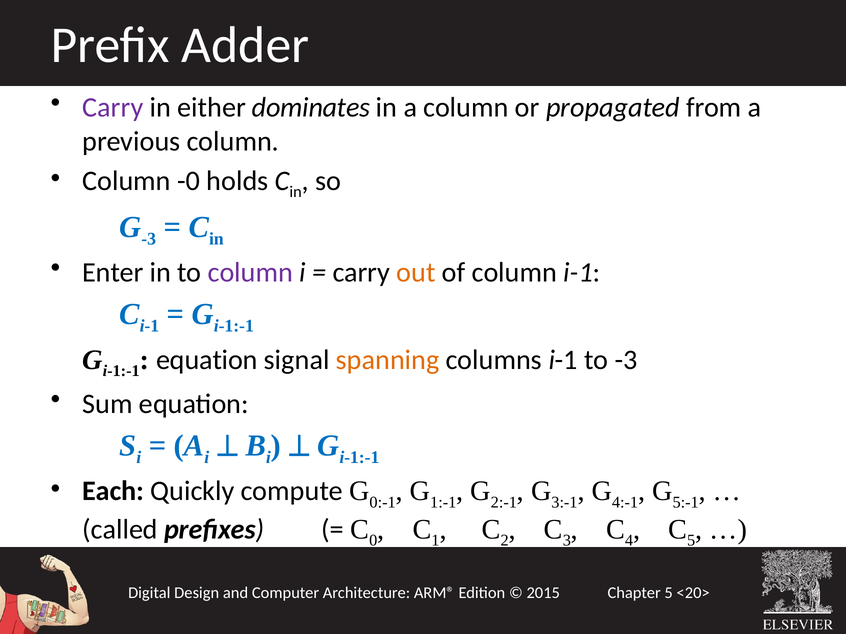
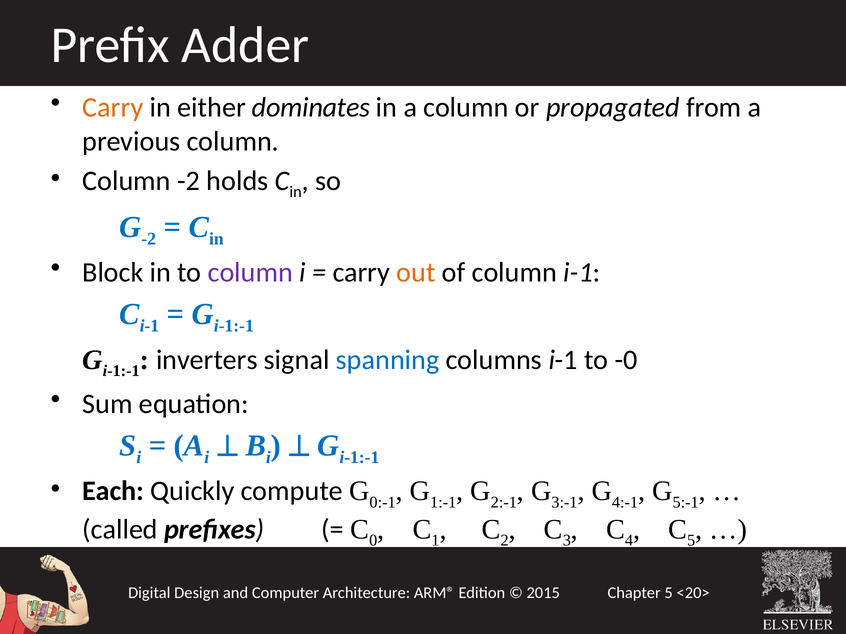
Carry at (113, 108) colour: purple -> orange
Column -0: -0 -> -2
-3 at (149, 239): -3 -> -2
Enter: Enter -> Block
equation at (207, 360): equation -> inverters
spanning colour: orange -> blue
to -3: -3 -> -0
